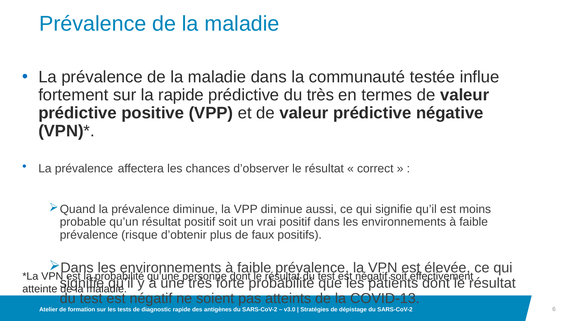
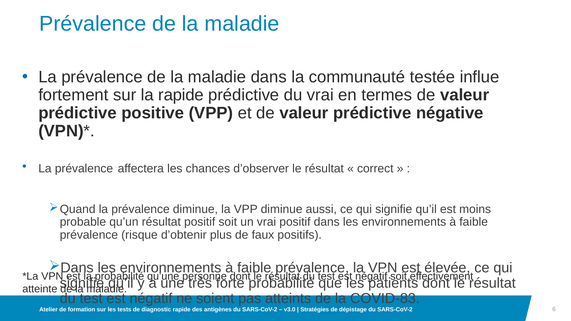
du très: très -> vrai
COVID-13: COVID-13 -> COVID-83
